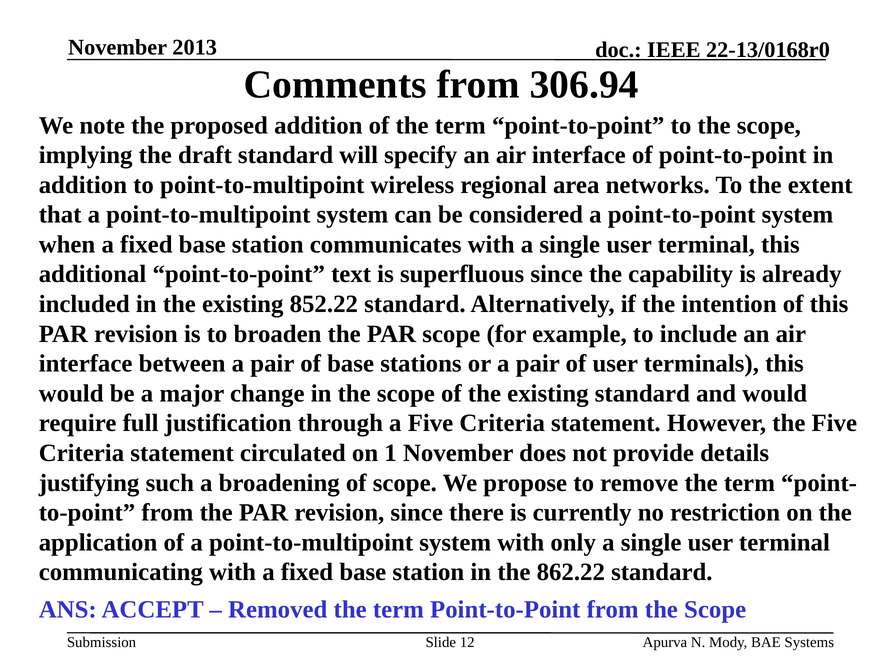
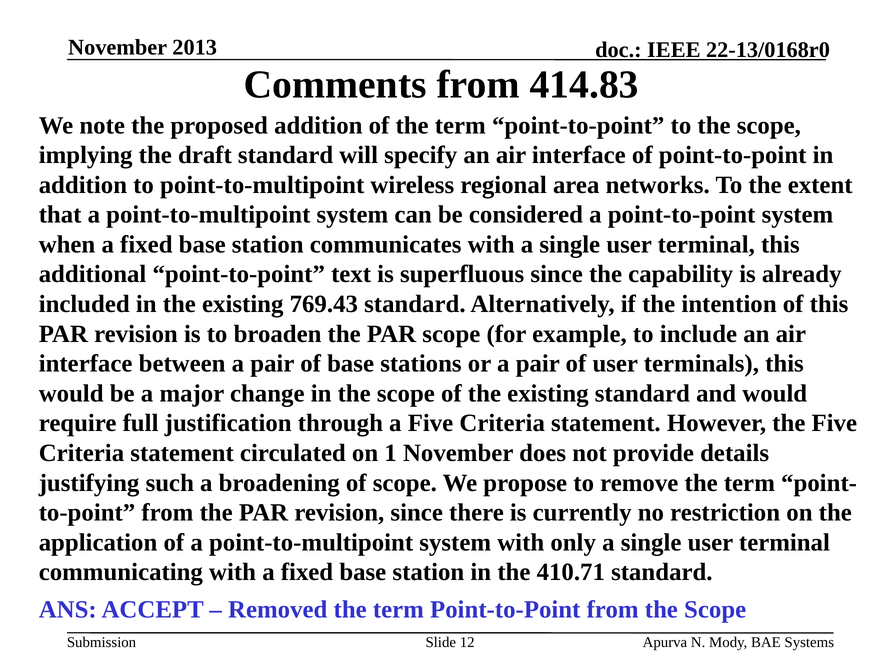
306.94: 306.94 -> 414.83
852.22: 852.22 -> 769.43
862.22: 862.22 -> 410.71
